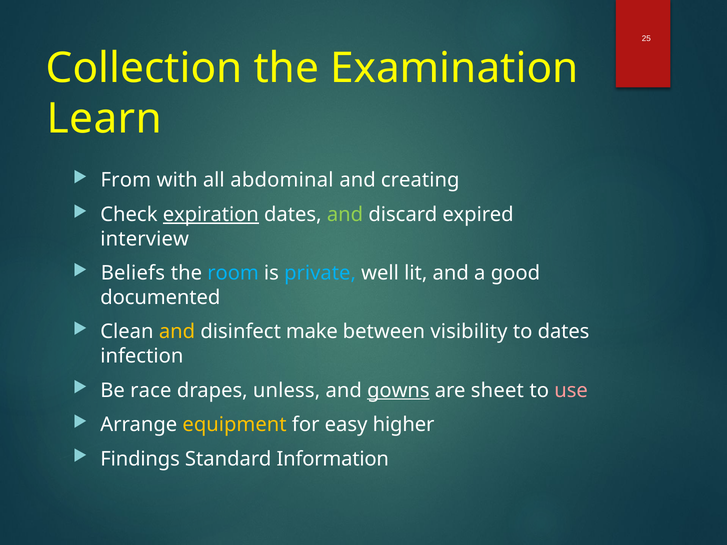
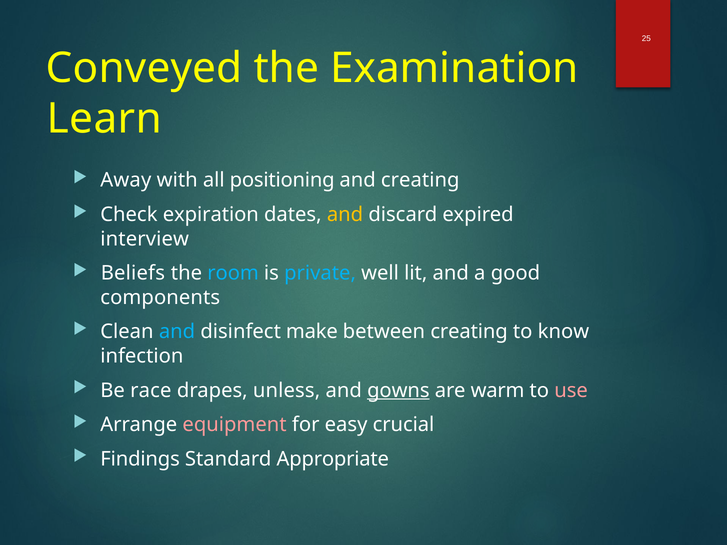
Collection: Collection -> Conveyed
From: From -> Away
abdominal: abdominal -> positioning
expiration underline: present -> none
and at (345, 215) colour: light green -> yellow
documented: documented -> components
and at (177, 332) colour: yellow -> light blue
between visibility: visibility -> creating
to dates: dates -> know
sheet: sheet -> warm
equipment colour: yellow -> pink
higher: higher -> crucial
Information: Information -> Appropriate
